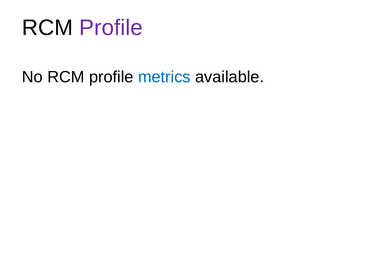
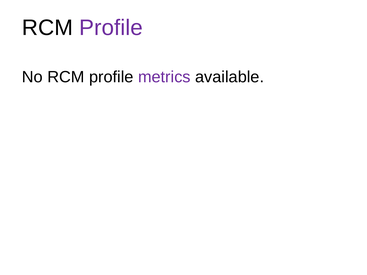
metrics colour: blue -> purple
